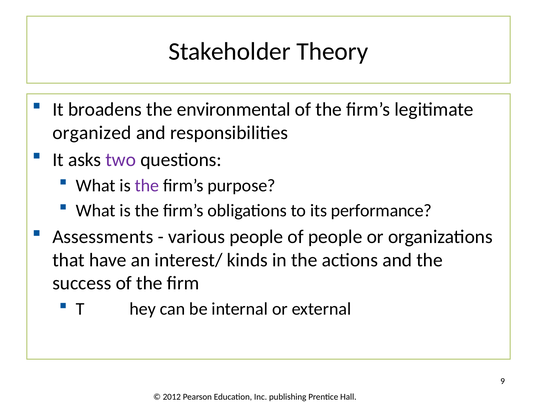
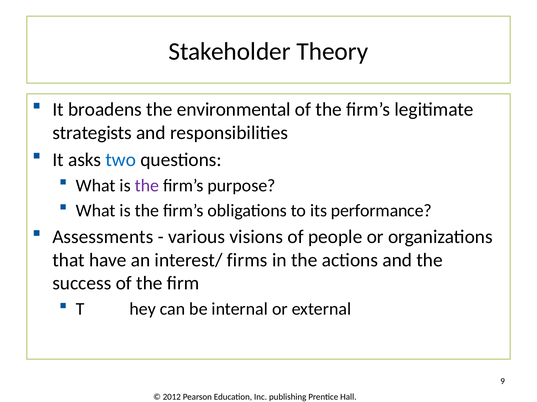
organized: organized -> strategists
two colour: purple -> blue
various people: people -> visions
kinds: kinds -> firms
